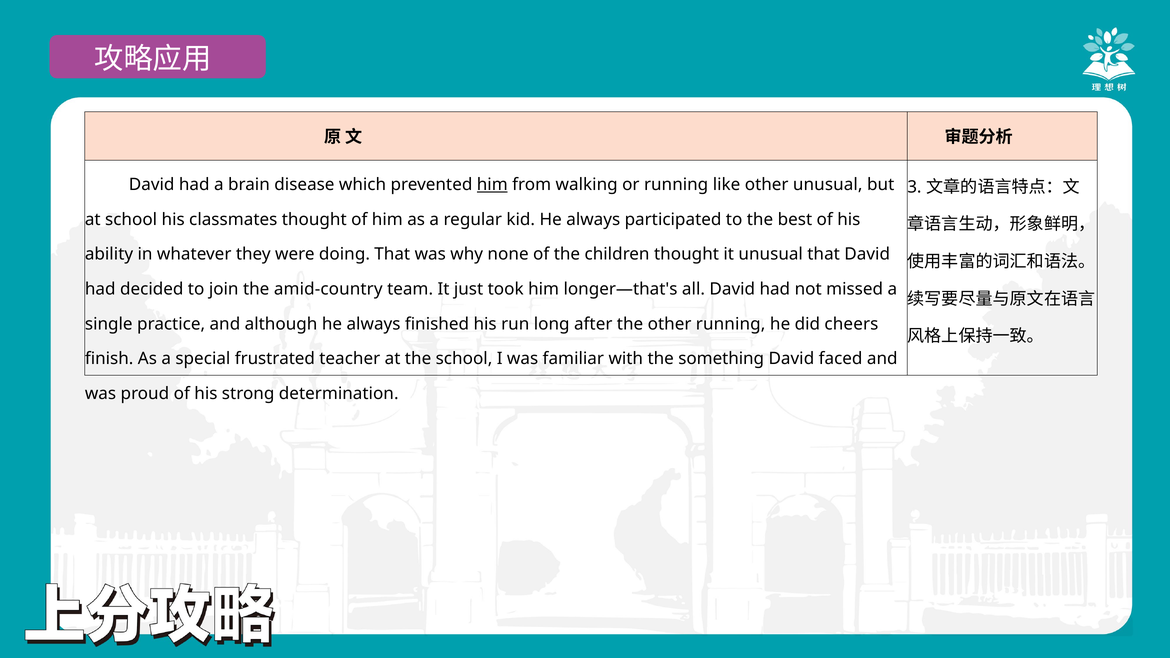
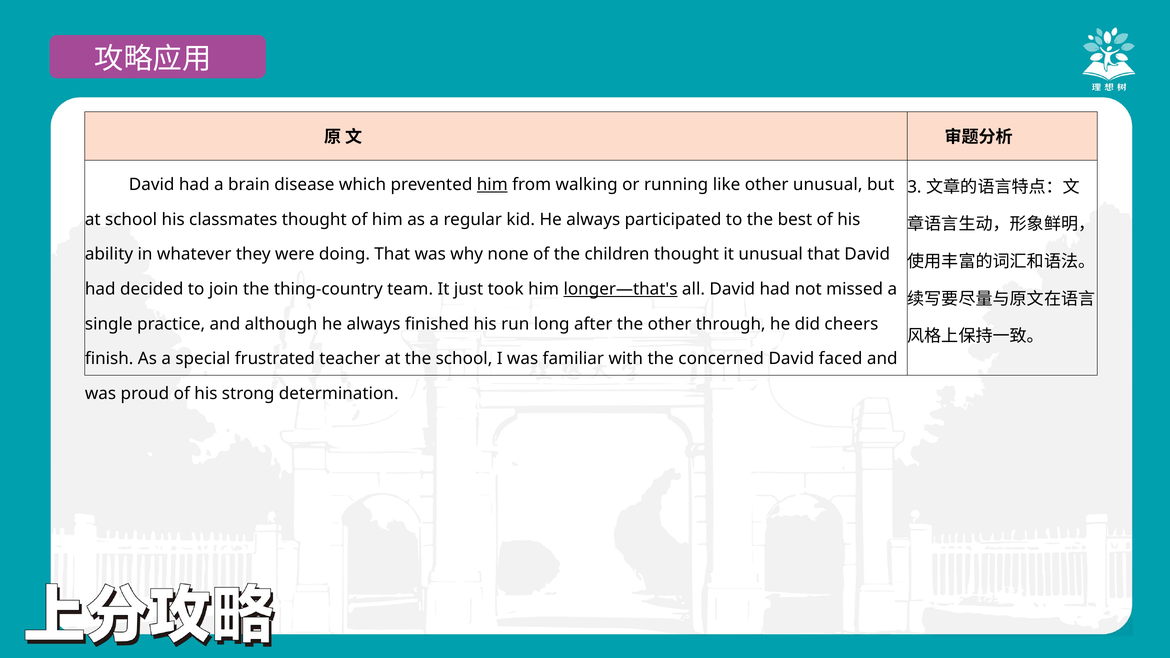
amid-country: amid-country -> thing-country
longer—that's underline: none -> present
other running: running -> through
something: something -> concerned
